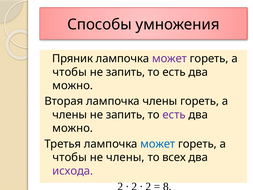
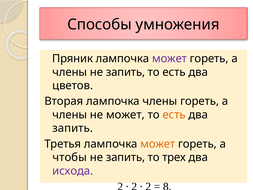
чтобы at (70, 72): чтобы -> члены
можно at (73, 85): можно -> цветов
запить at (125, 115): запить -> может
есть at (174, 115) colour: purple -> orange
можно at (73, 128): можно -> запить
может at (158, 144) colour: blue -> orange
члены at (125, 157): члены -> запить
всех: всех -> трех
